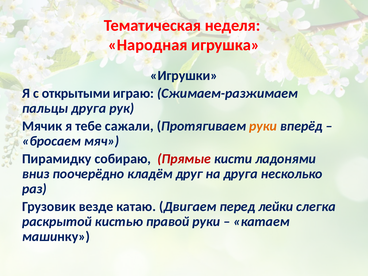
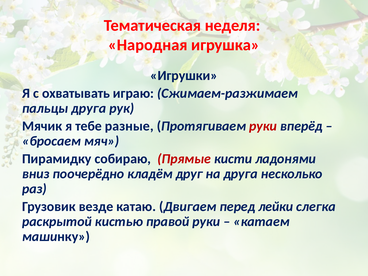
открытыми: открытыми -> охватывать
сажали: сажали -> разные
руки at (263, 126) colour: orange -> red
